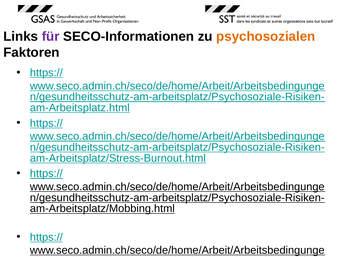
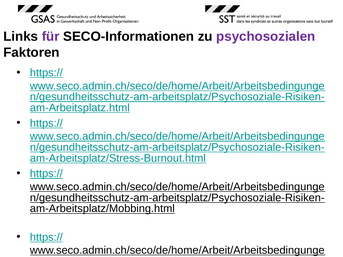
psychosozialen colour: orange -> purple
